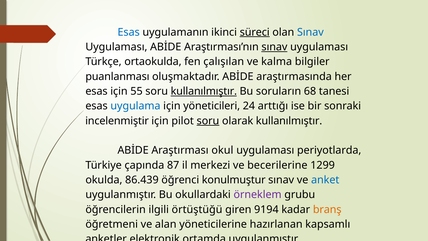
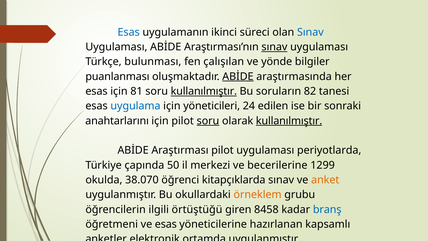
süreci underline: present -> none
ortaokulda: ortaokulda -> bulunması
kalma: kalma -> yönde
ABİDE at (238, 76) underline: none -> present
55: 55 -> 81
68: 68 -> 82
arttığı: arttığı -> edilen
incelenmiştir: incelenmiştir -> anahtarlarını
kullanılmıştır at (289, 121) underline: none -> present
Araştırması okul: okul -> pilot
87: 87 -> 50
86.439: 86.439 -> 38.070
konulmuştur: konulmuştur -> kitapçıklarda
anket colour: blue -> orange
örneklem colour: purple -> orange
9194: 9194 -> 8458
branş colour: orange -> blue
ve alan: alan -> esas
